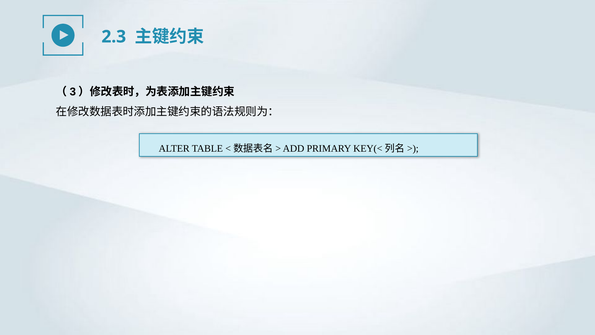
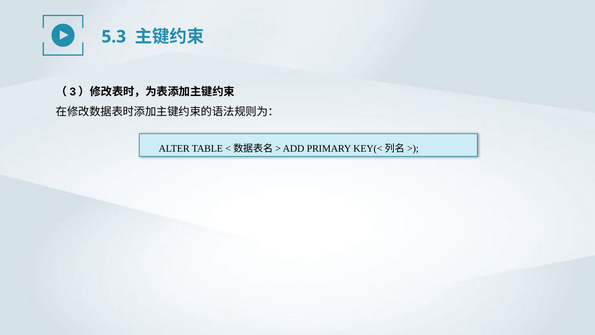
2.3: 2.3 -> 5.3
